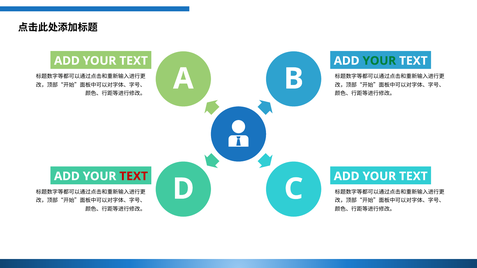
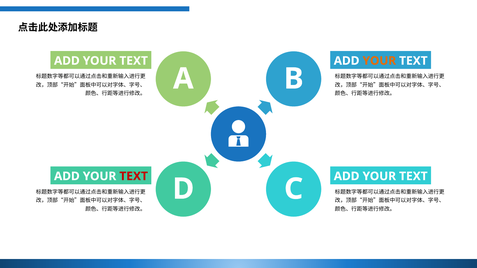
YOUR at (379, 61) colour: green -> orange
